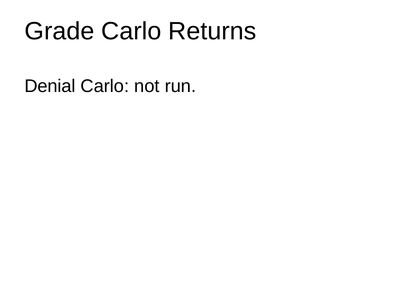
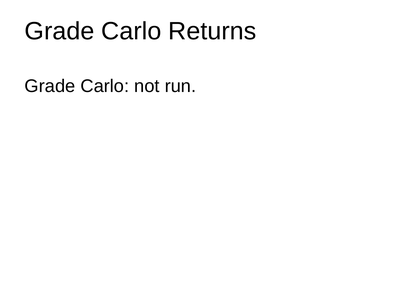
Denial at (50, 86): Denial -> Grade
